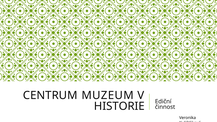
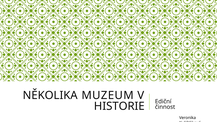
CENTRUM: CENTRUM -> NĚKOLIKA
